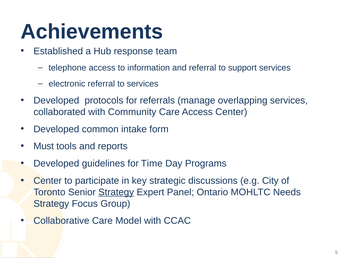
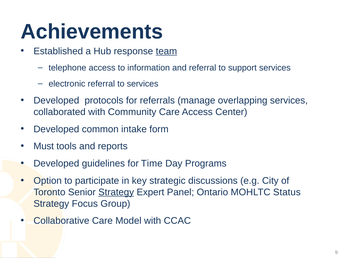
team underline: none -> present
Center at (48, 181): Center -> Option
Needs: Needs -> Status
